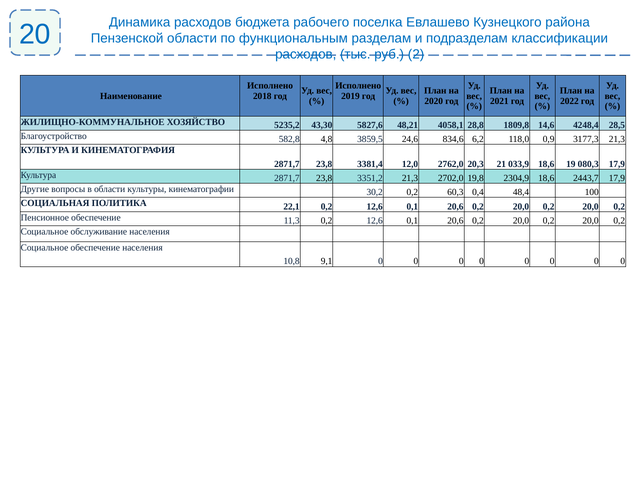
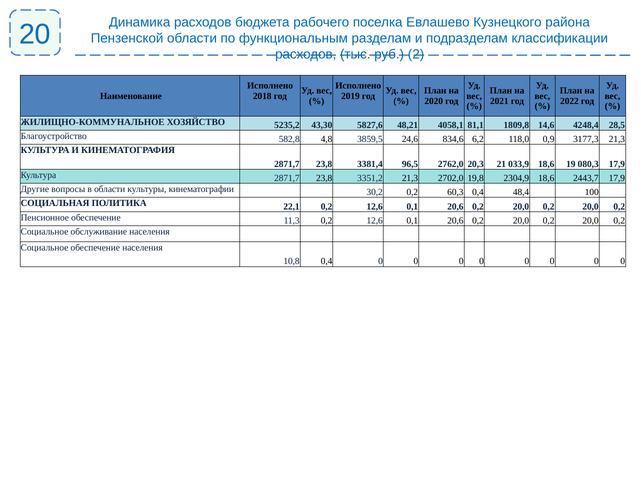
28,8: 28,8 -> 81,1
12,0: 12,0 -> 96,5
10,8 9,1: 9,1 -> 0,4
